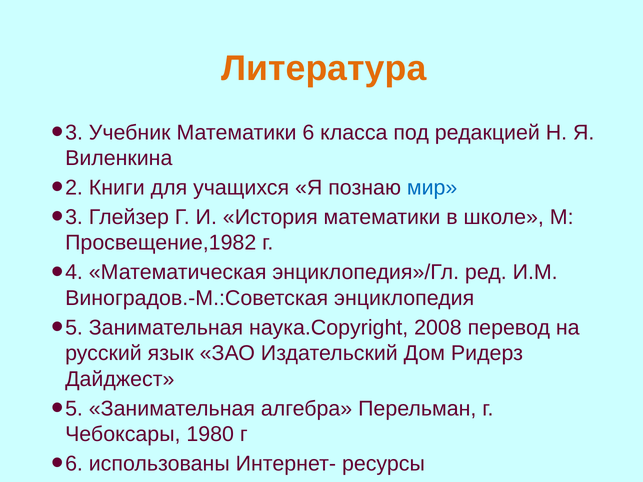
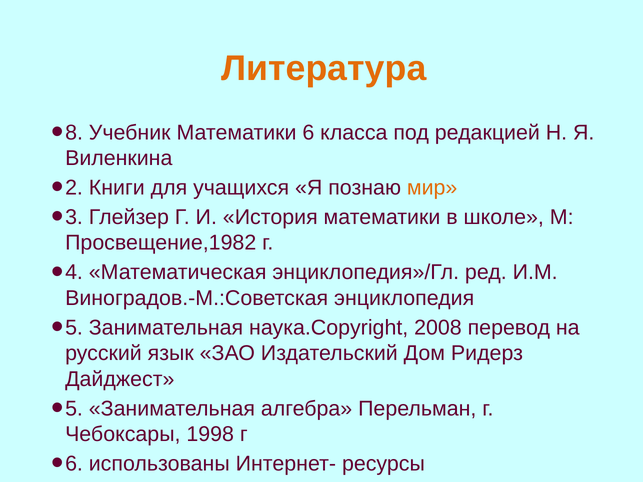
3 at (74, 133): 3 -> 8
мир colour: blue -> orange
1980: 1980 -> 1998
